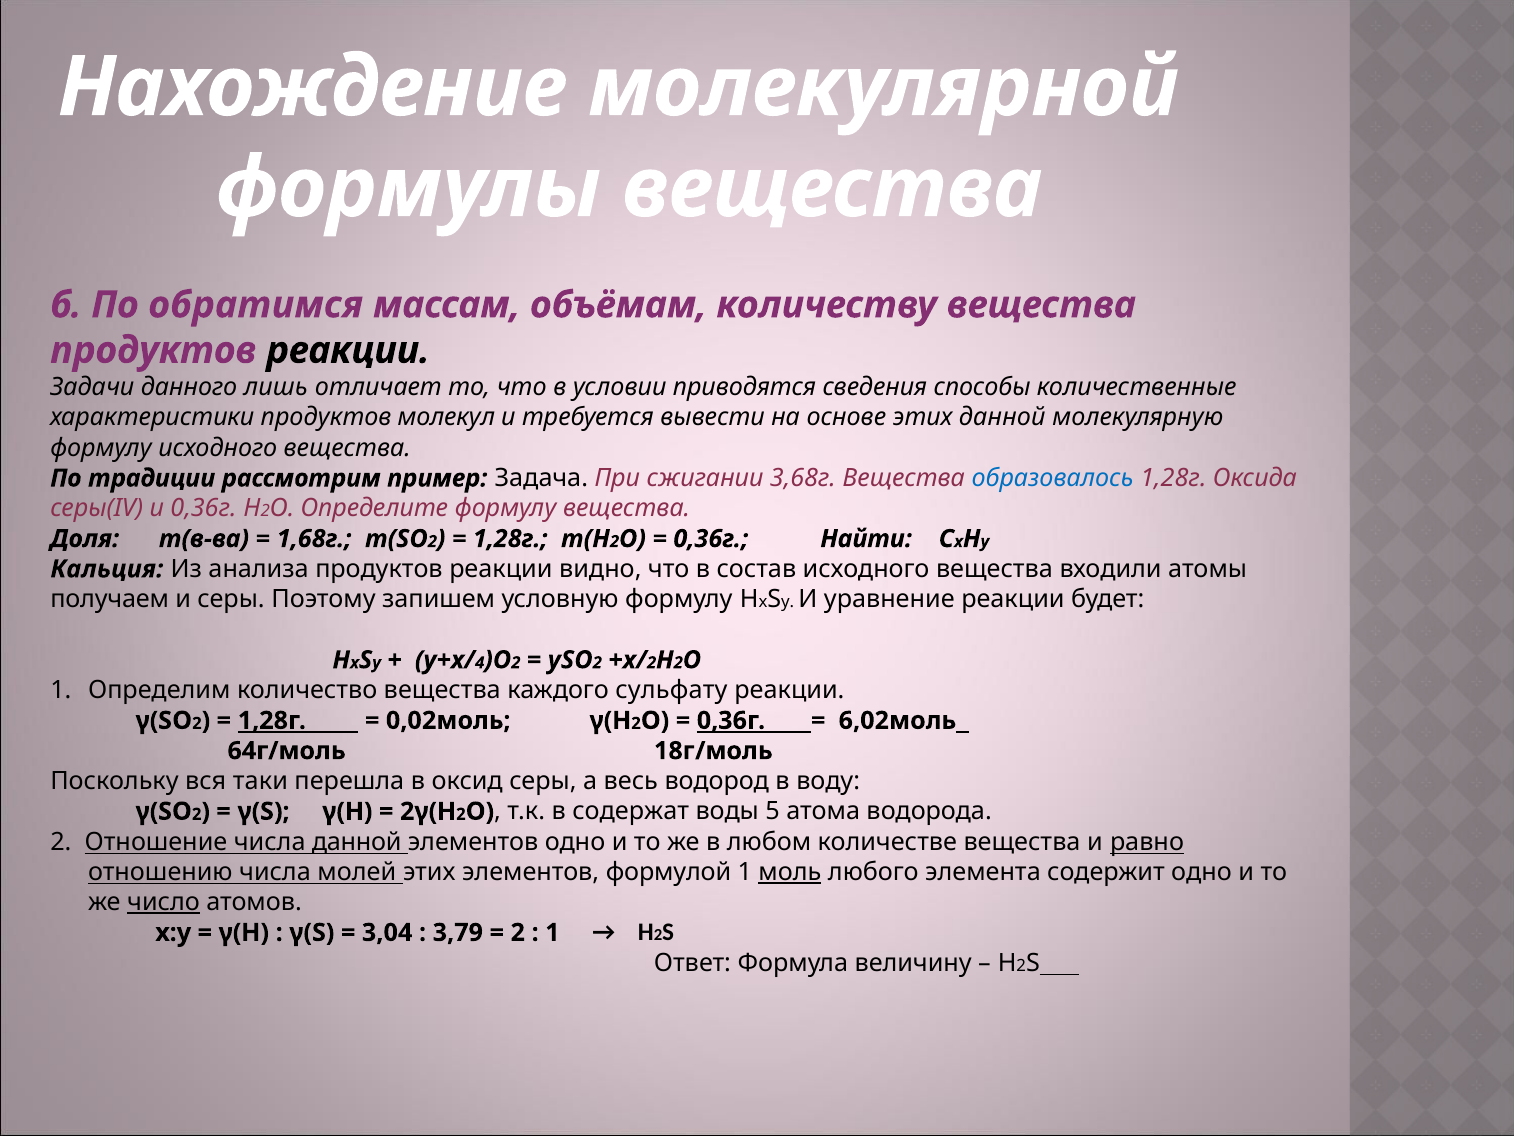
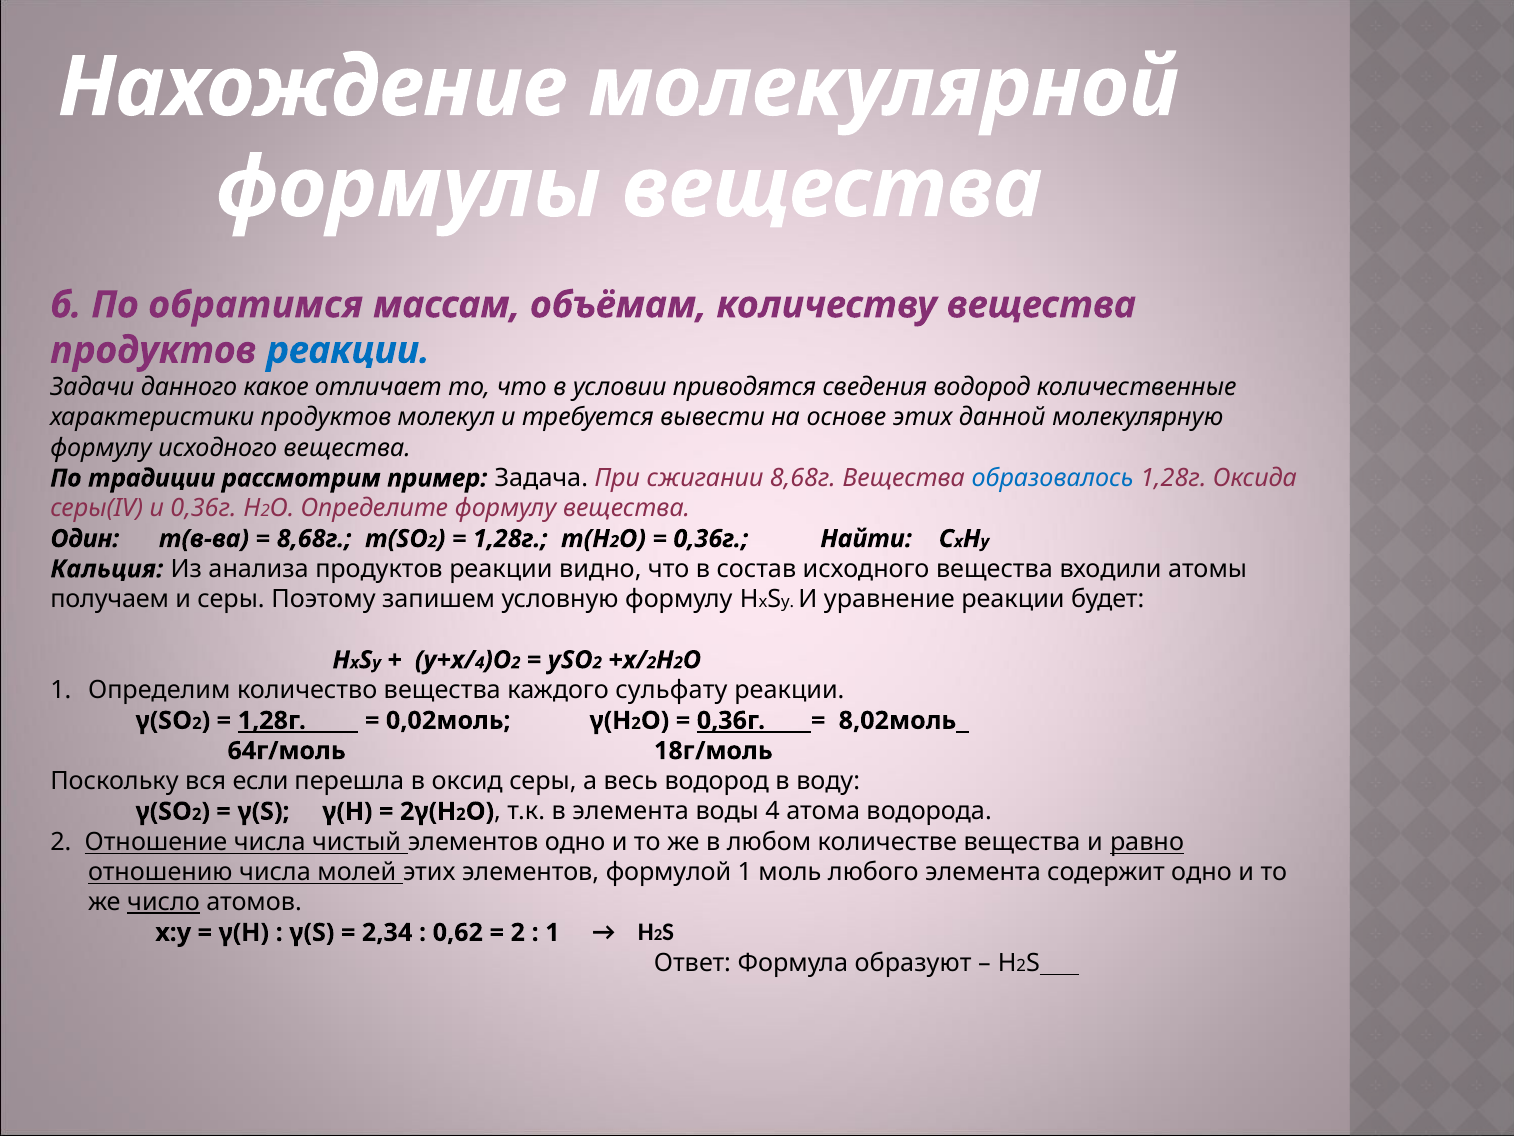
реакции at (348, 350) colour: black -> blue
лишь: лишь -> какое
сведения способы: способы -> водород
сжигании 3,68г: 3,68г -> 8,68г
Доля: Доля -> Один
1,68г at (314, 539): 1,68г -> 8,68г
6,02моль: 6,02моль -> 8,02моль
таки: таки -> если
в содержат: содержат -> элемента
5: 5 -> 4
числа данной: данной -> чистый
моль underline: present -> none
3,04: 3,04 -> 2,34
3,79: 3,79 -> 0,62
величину: величину -> образуют
